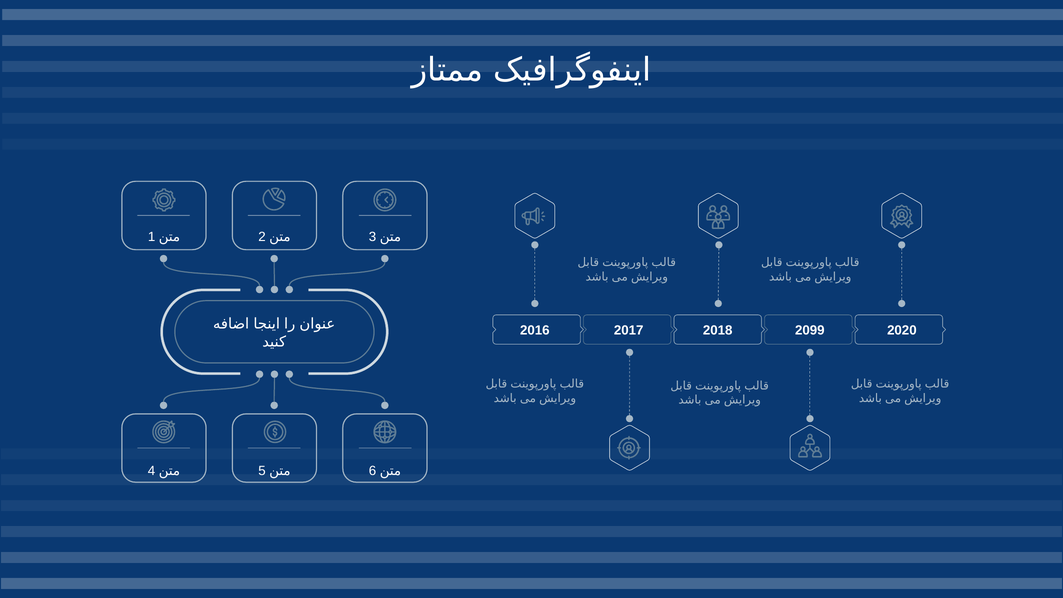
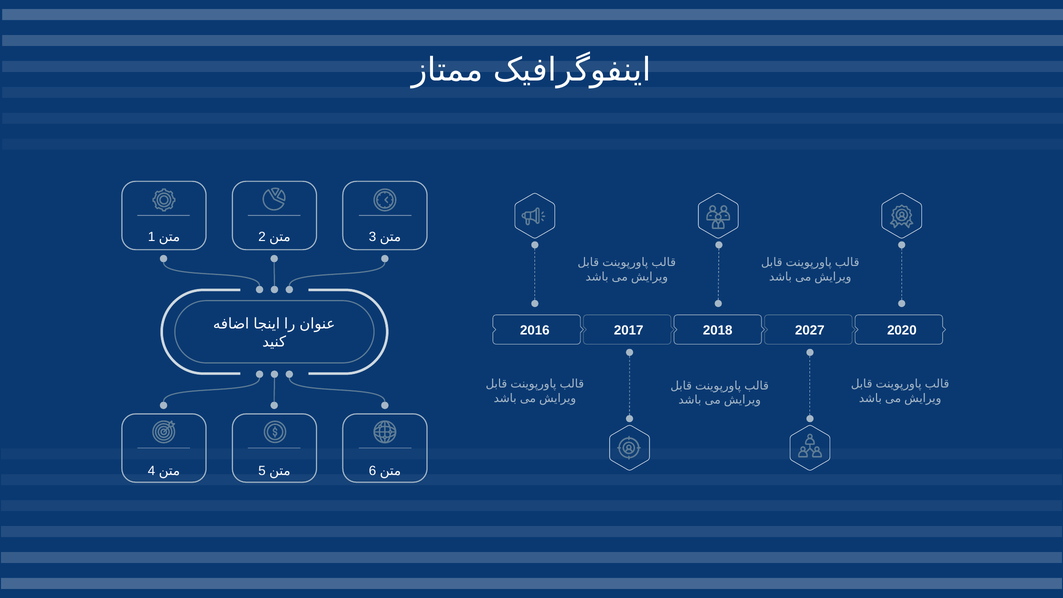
2099: 2099 -> 2027
